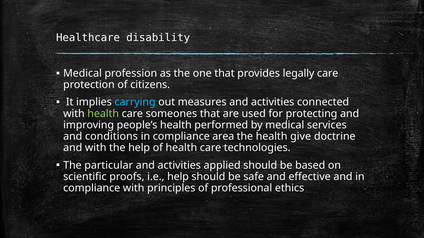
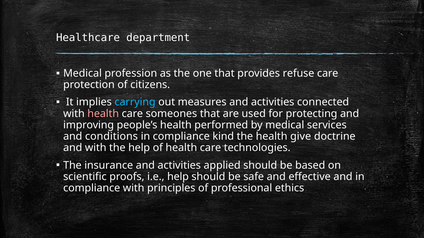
disability: disability -> department
legally: legally -> refuse
health at (103, 114) colour: light green -> pink
area: area -> kind
particular: particular -> insurance
